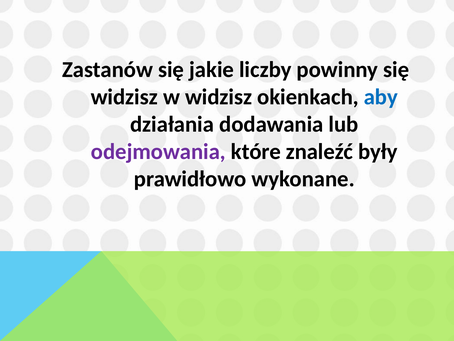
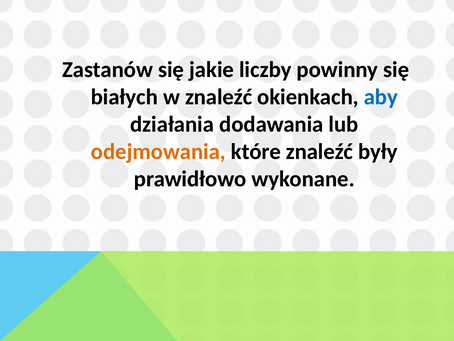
widzisz at (124, 97): widzisz -> białych
w widzisz: widzisz -> znaleźć
odejmowania colour: purple -> orange
